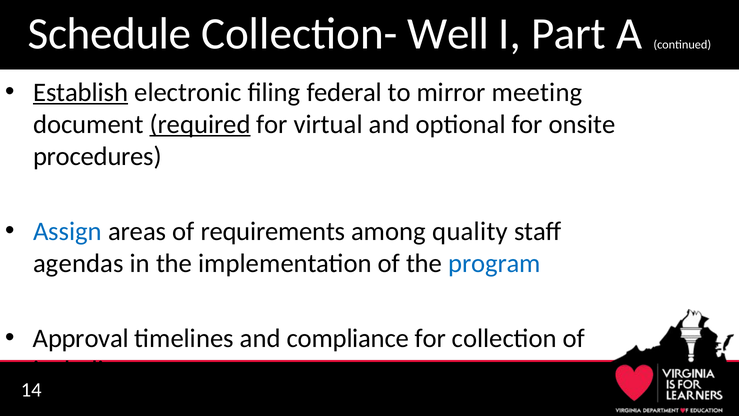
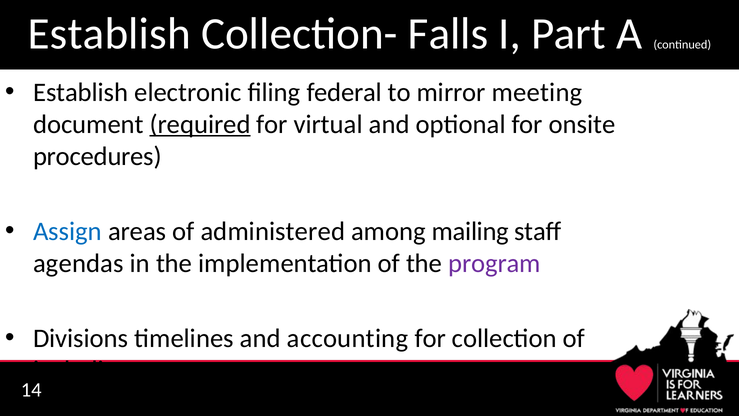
Schedule at (110, 34): Schedule -> Establish
Well: Well -> Falls
Establish at (81, 92) underline: present -> none
requirements: requirements -> administered
quality: quality -> mailing
program colour: blue -> purple
Approval: Approval -> Divisions
compliance: compliance -> accounting
